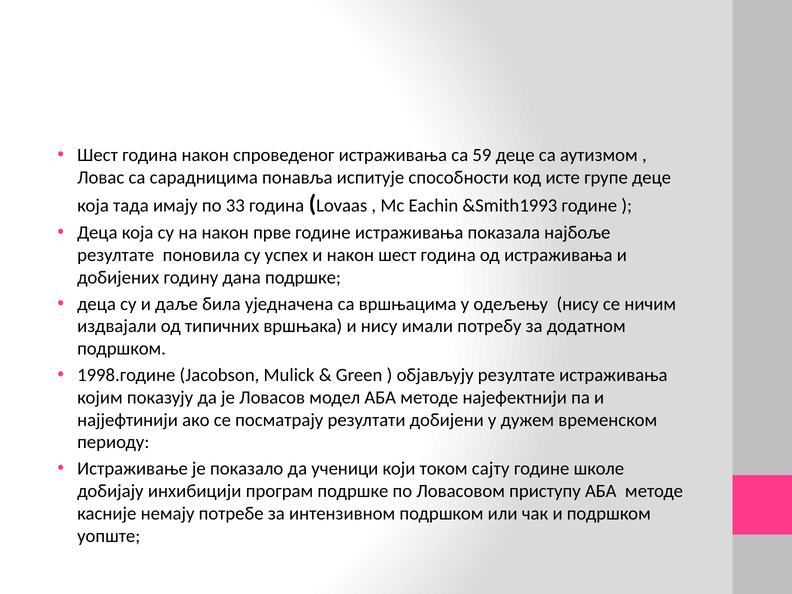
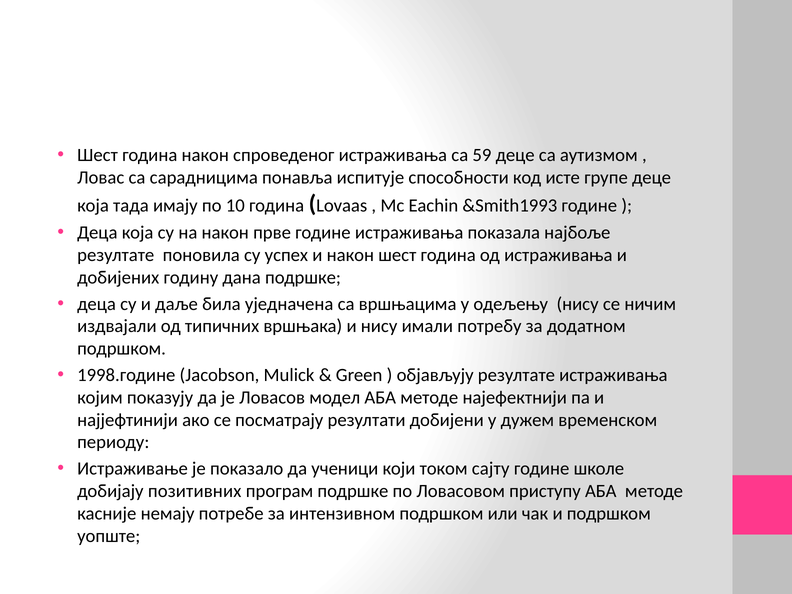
33: 33 -> 10
инхибицији: инхибицији -> позитивних
